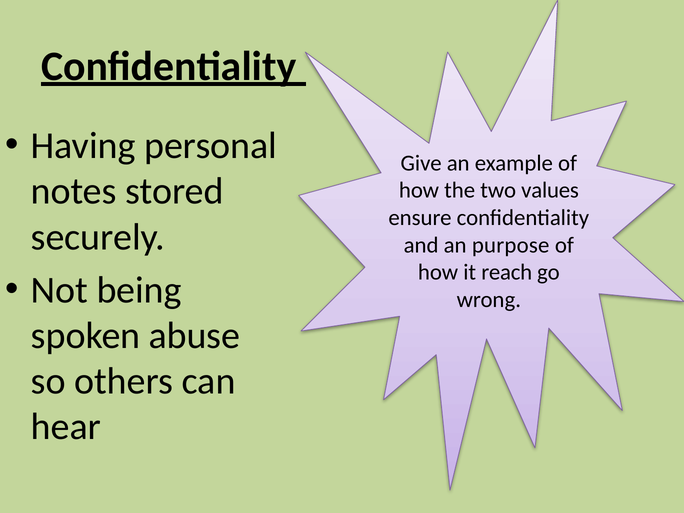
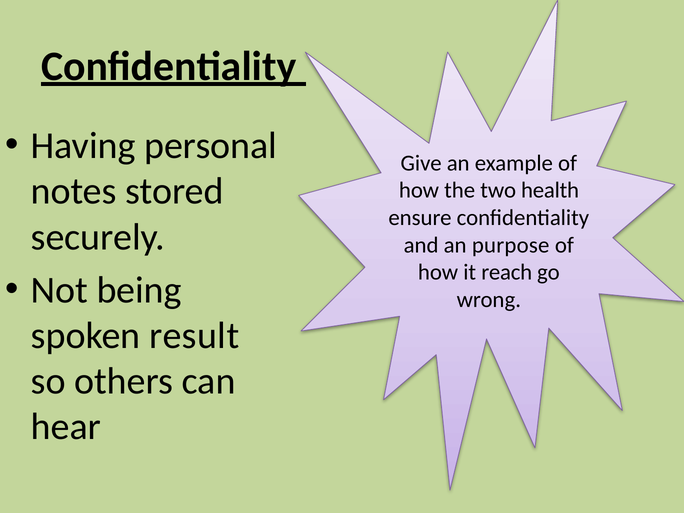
values: values -> health
abuse: abuse -> result
